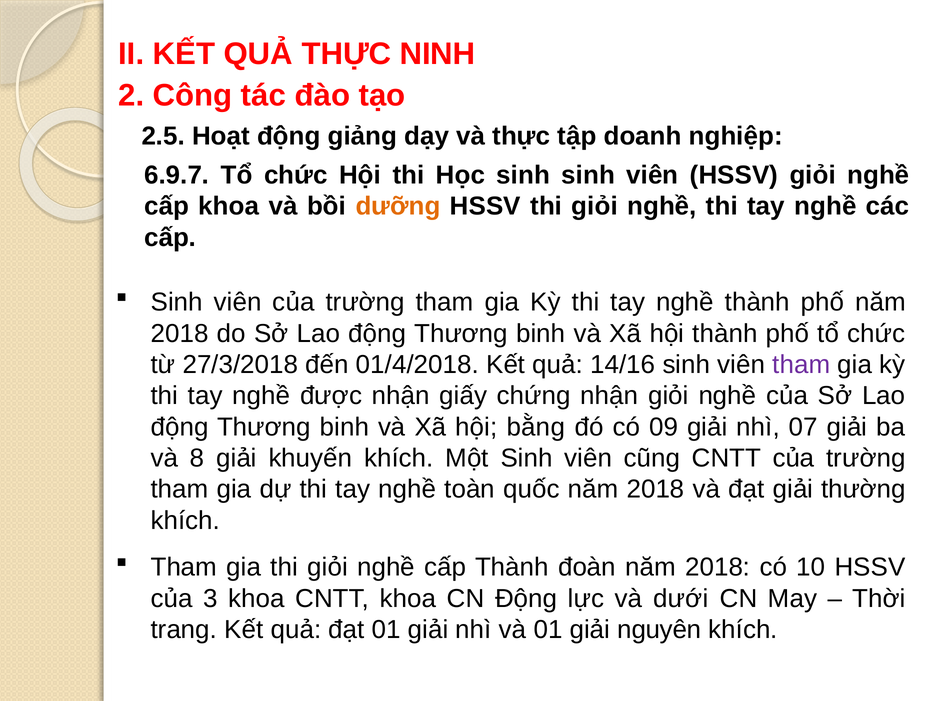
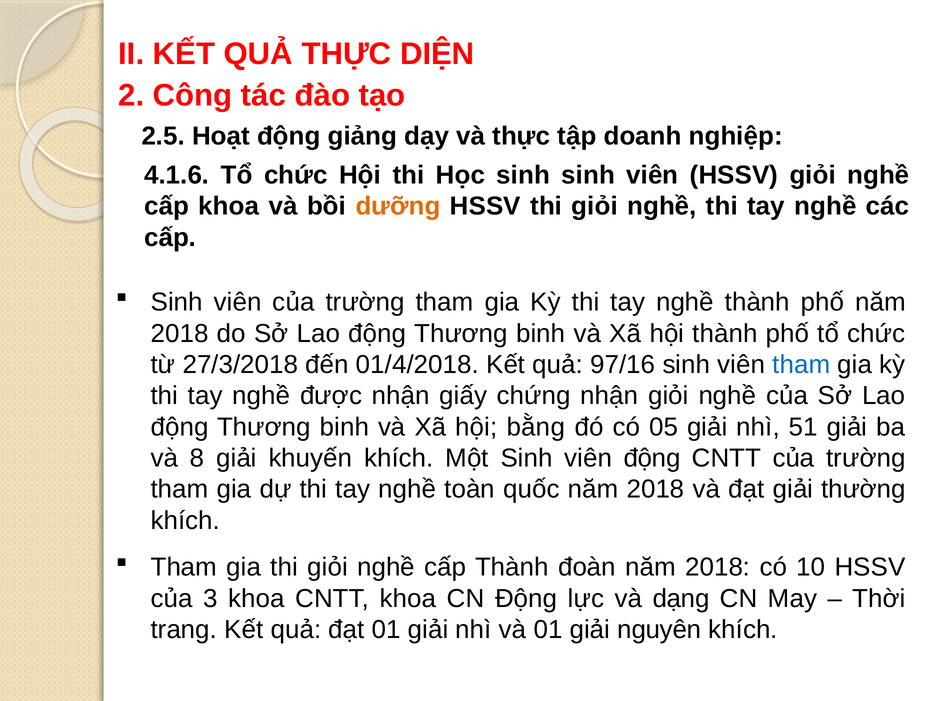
NINH: NINH -> DIỆN
6.9.7: 6.9.7 -> 4.1.6
14/16: 14/16 -> 97/16
tham at (801, 365) colour: purple -> blue
09: 09 -> 05
07: 07 -> 51
viên cũng: cũng -> động
dưới: dưới -> dạng
